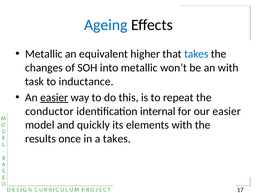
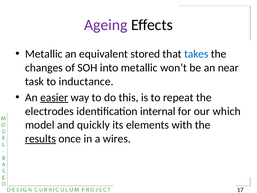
Ageing colour: blue -> purple
higher: higher -> stored
an with: with -> near
conductor: conductor -> electrodes
our easier: easier -> which
results underline: none -> present
a takes: takes -> wires
